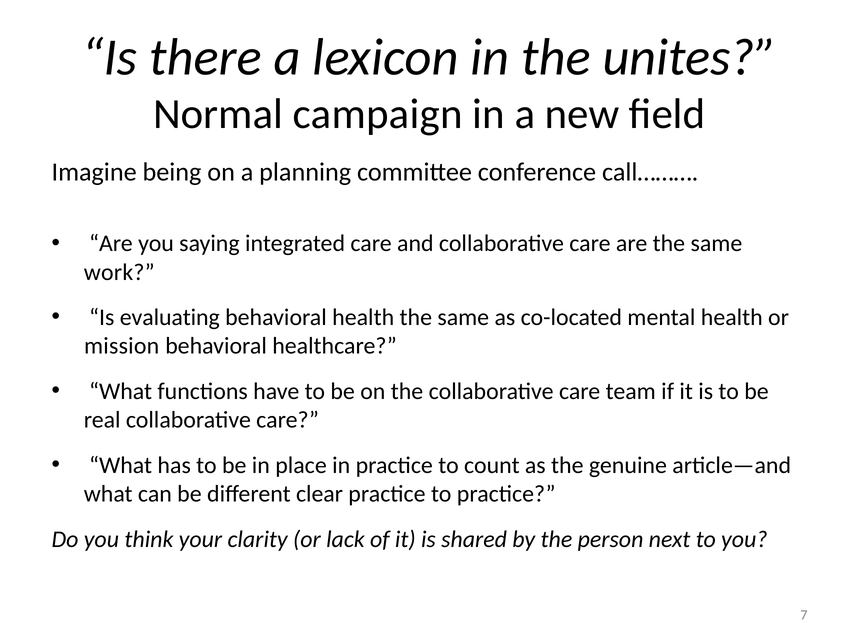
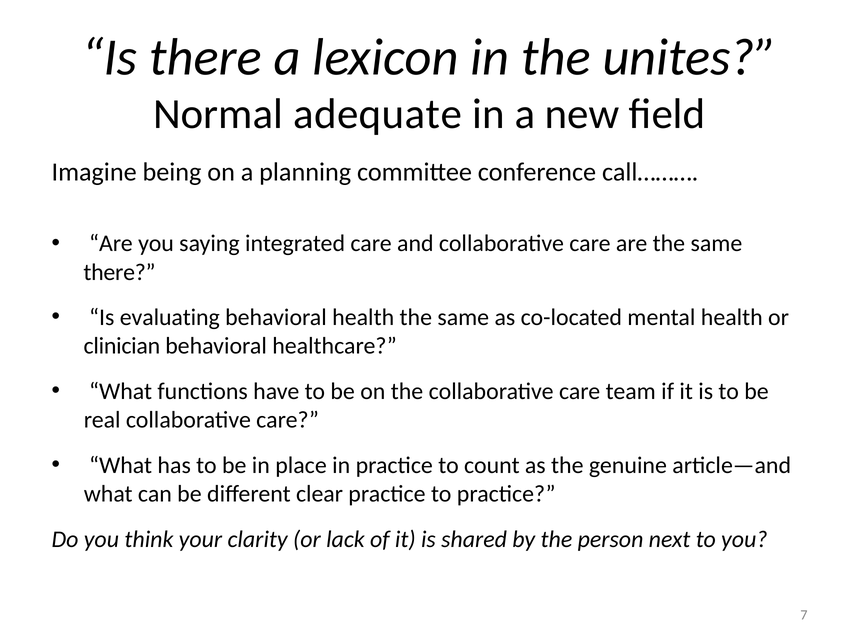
campaign: campaign -> adequate
work at (119, 272): work -> there
mission: mission -> clinician
